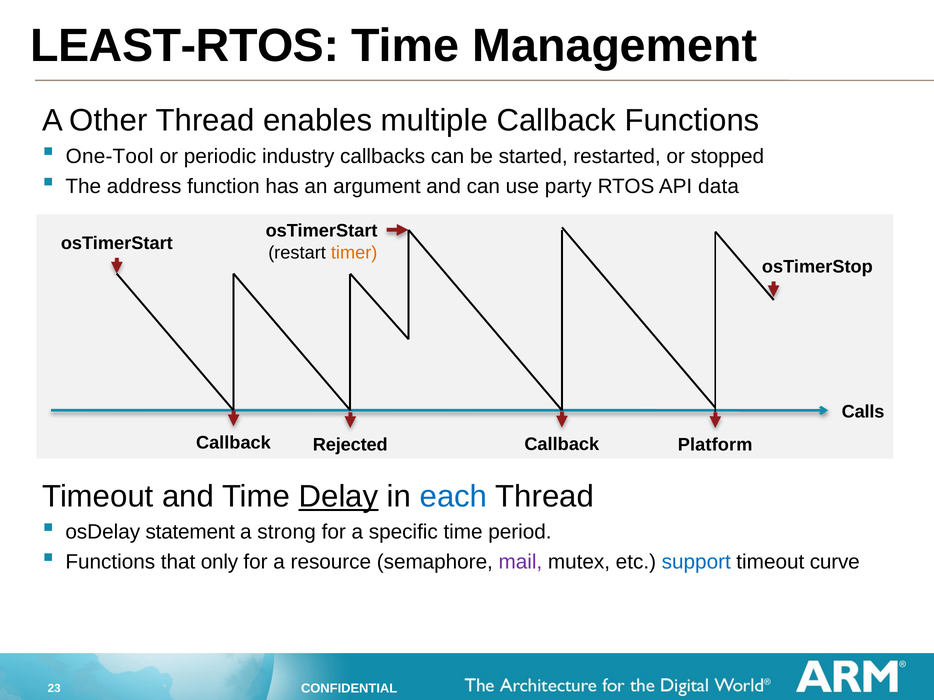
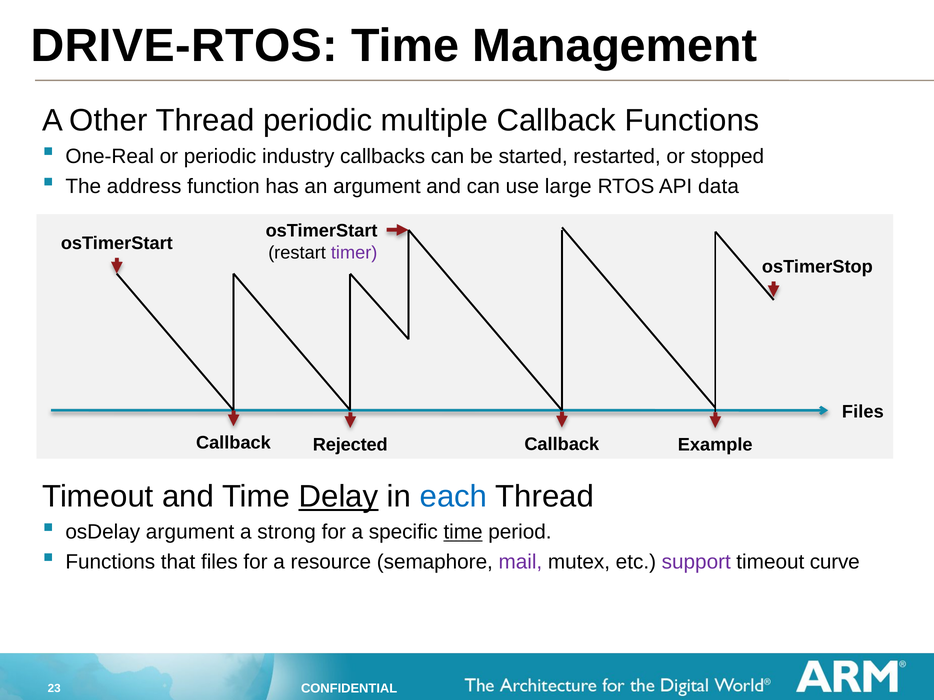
LEAST-RTOS: LEAST-RTOS -> DRIVE-RTOS
Thread enables: enables -> periodic
One-Tool: One-Tool -> One-Real
party: party -> large
timer colour: orange -> purple
Calls at (863, 412): Calls -> Files
Platform: Platform -> Example
osDelay statement: statement -> argument
time at (463, 532) underline: none -> present
that only: only -> files
support colour: blue -> purple
